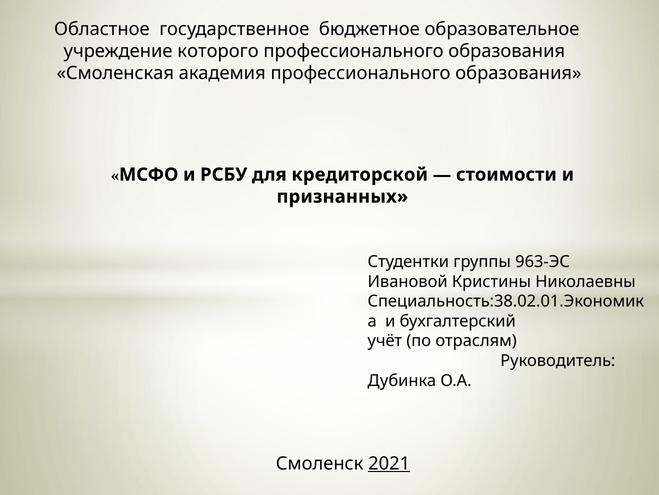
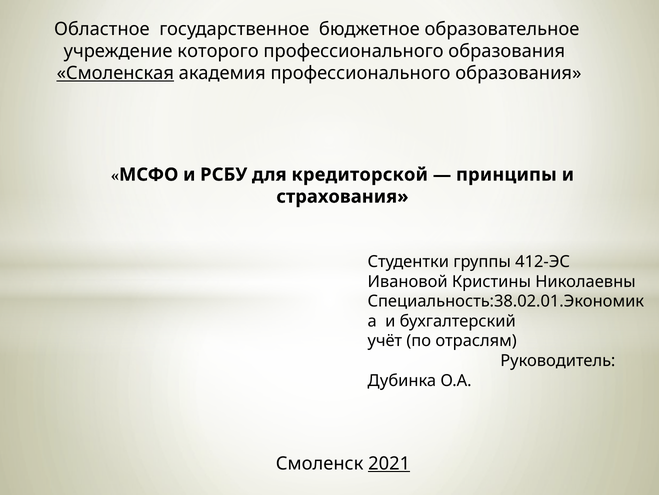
Смоленская underline: none -> present
стоимости: стоимости -> принципы
признанных: признанных -> страхования
963-ЭС: 963-ЭС -> 412-ЭС
